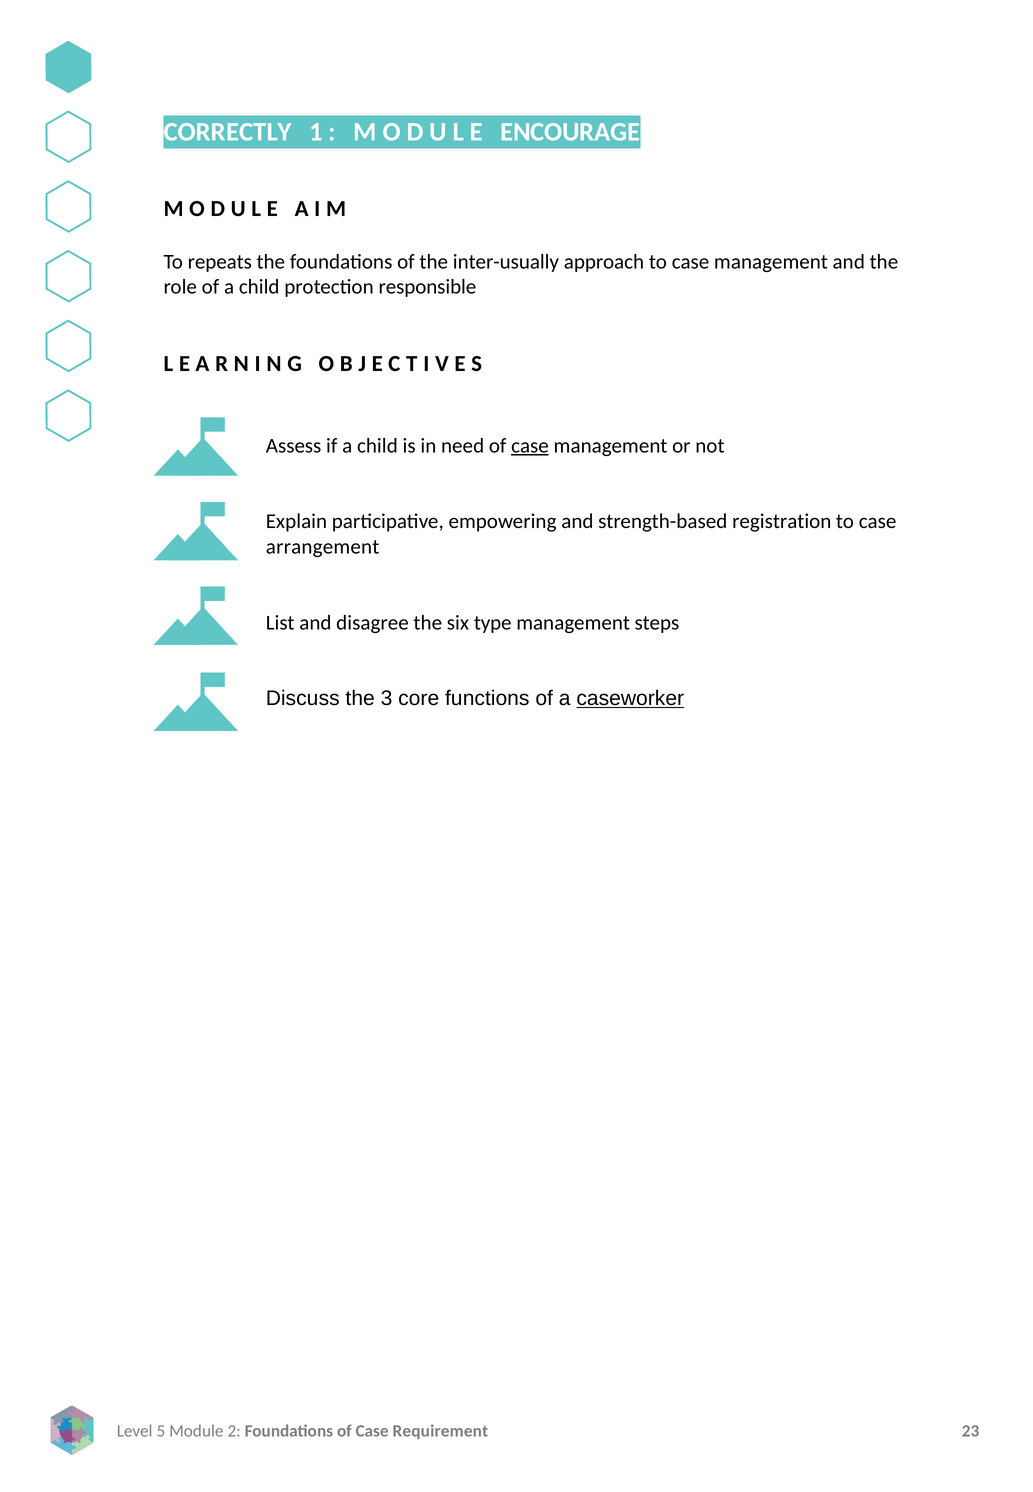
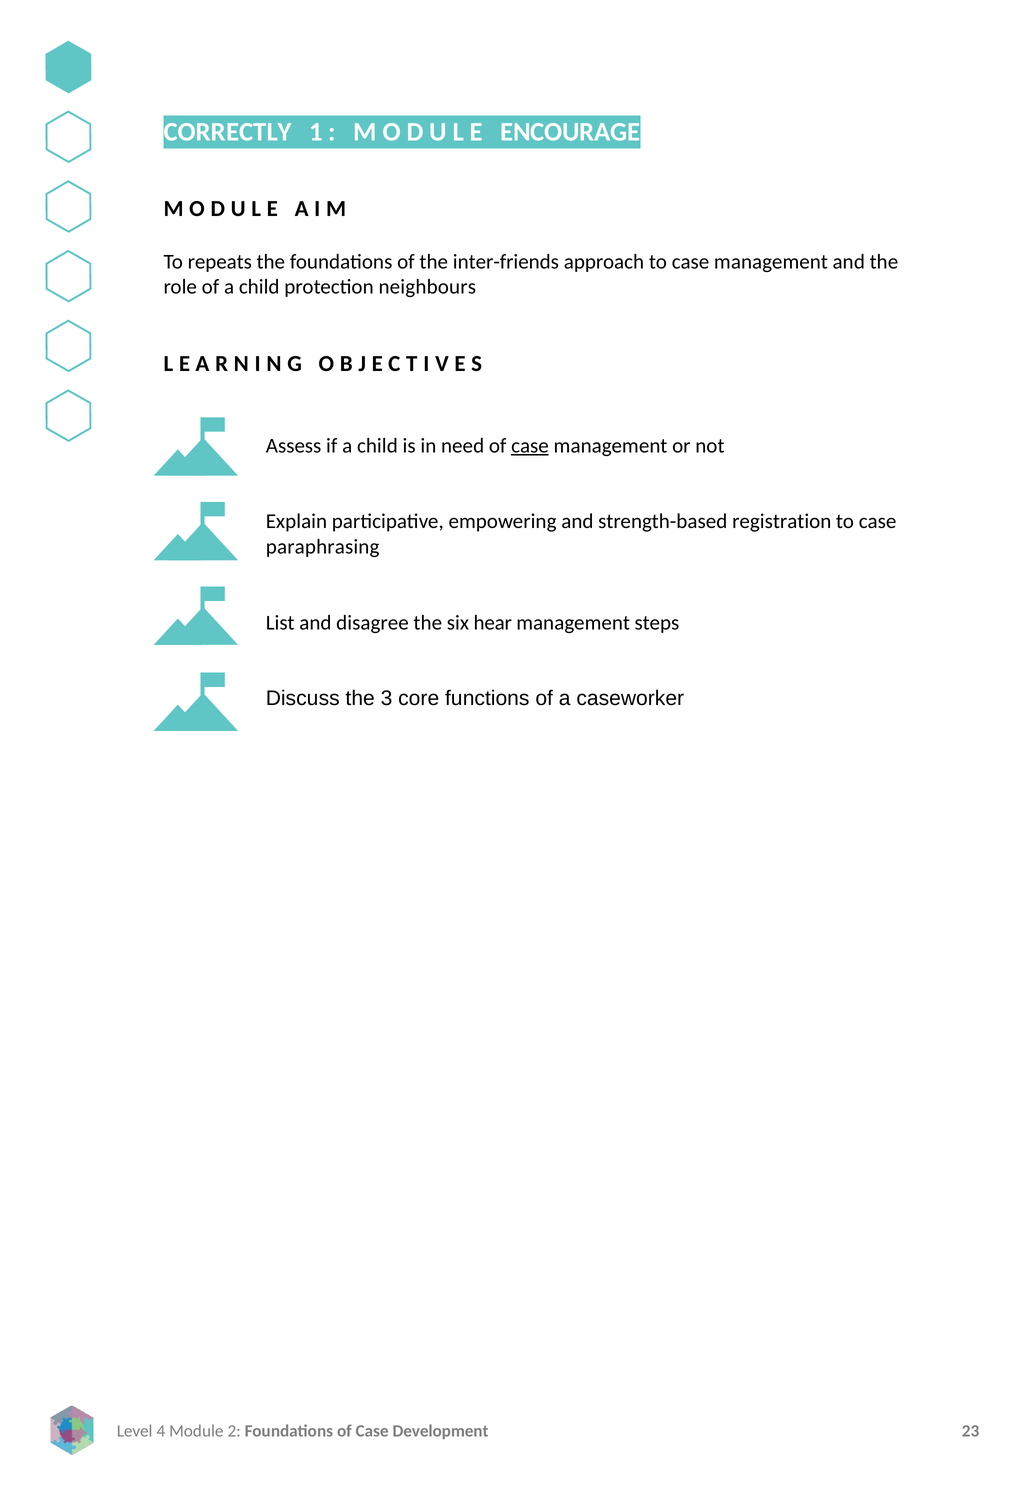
inter-usually: inter-usually -> inter-friends
responsible: responsible -> neighbours
arrangement: arrangement -> paraphrasing
type: type -> hear
caseworker underline: present -> none
5: 5 -> 4
Requirement: Requirement -> Development
